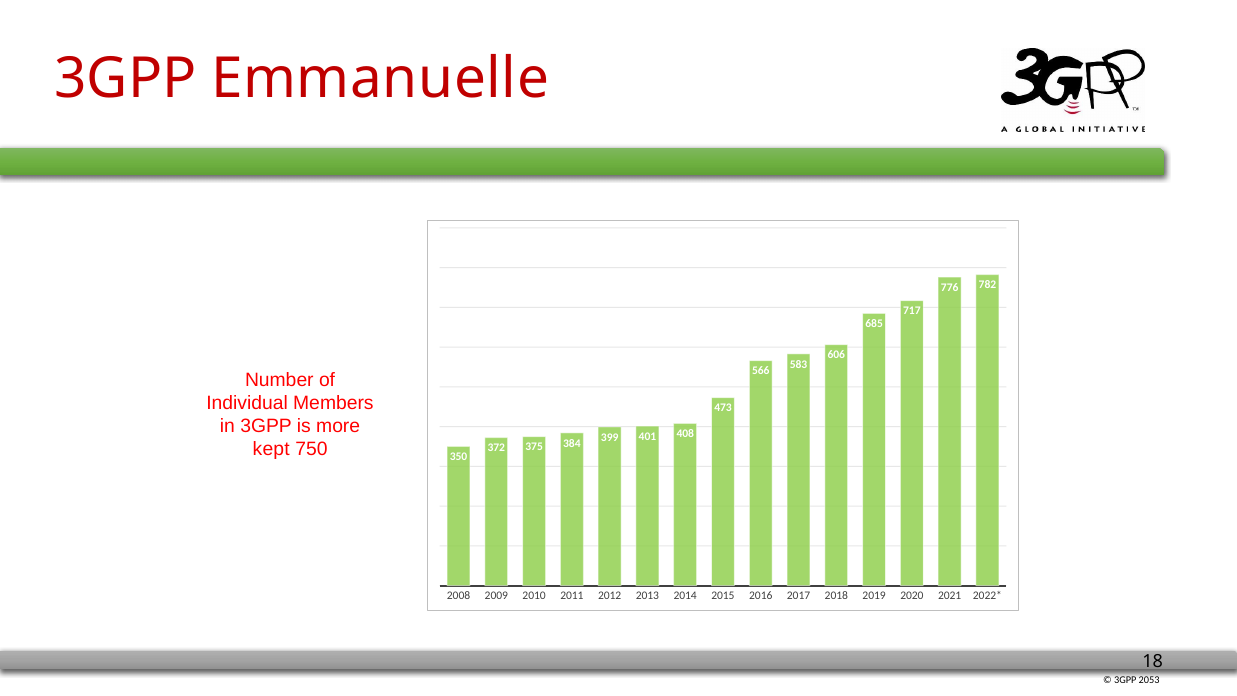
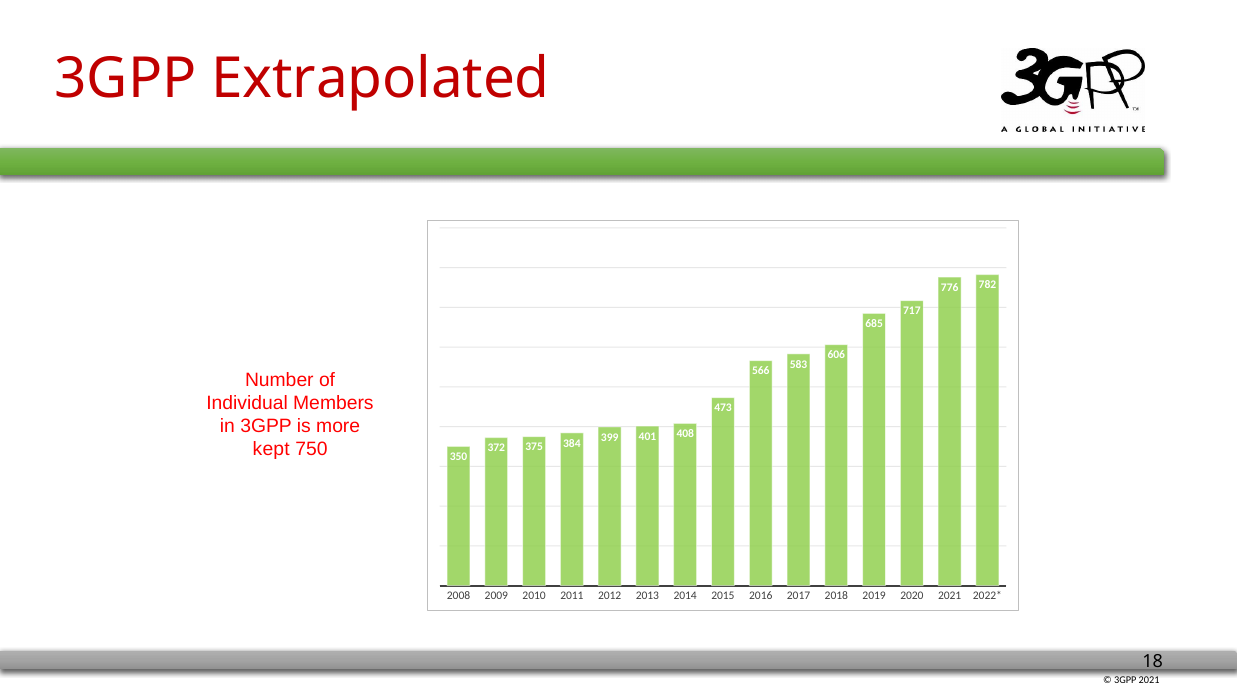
Emmanuelle: Emmanuelle -> Extrapolated
3GPP 2053: 2053 -> 2021
